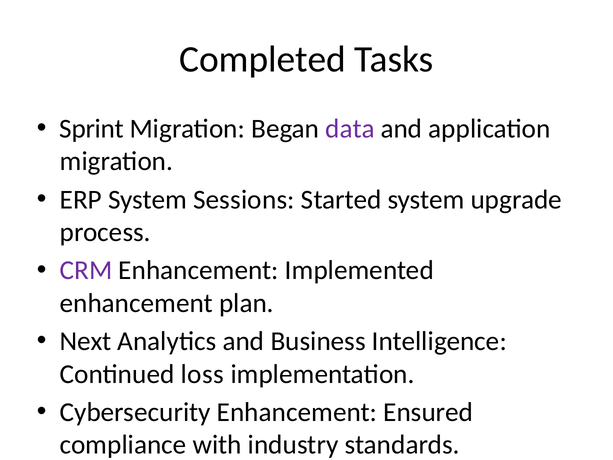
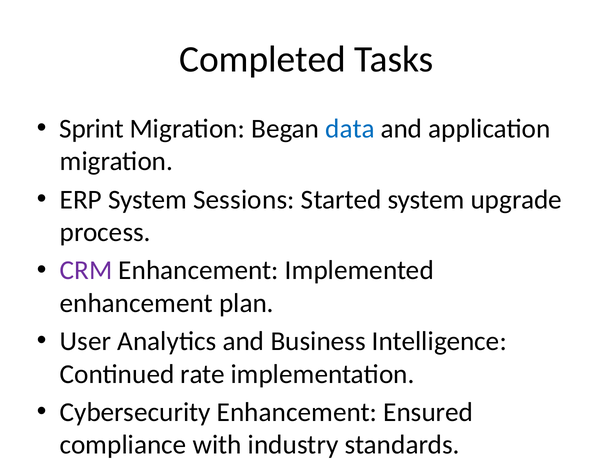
data colour: purple -> blue
Next: Next -> User
loss: loss -> rate
